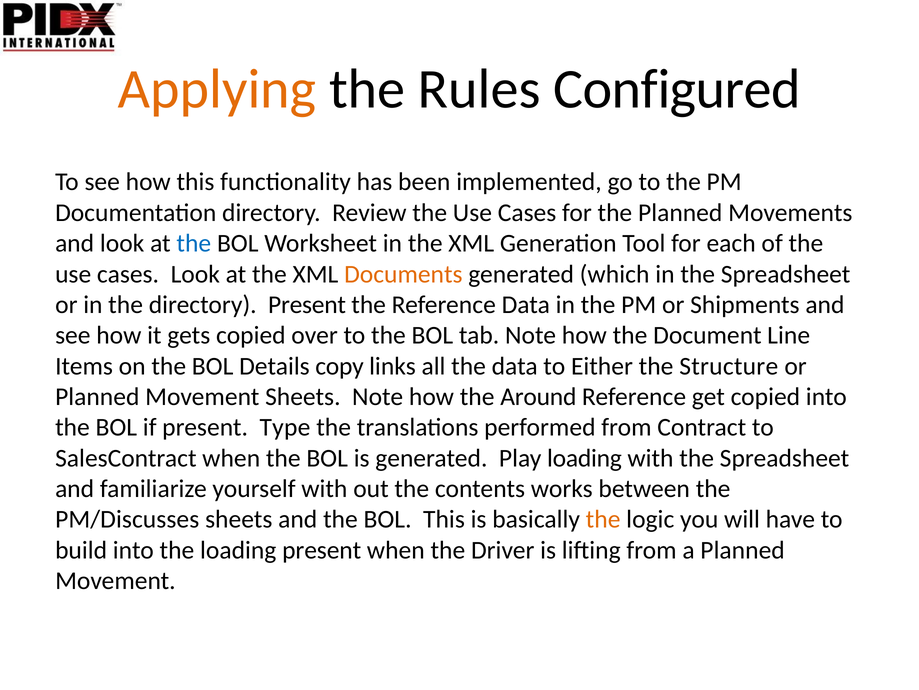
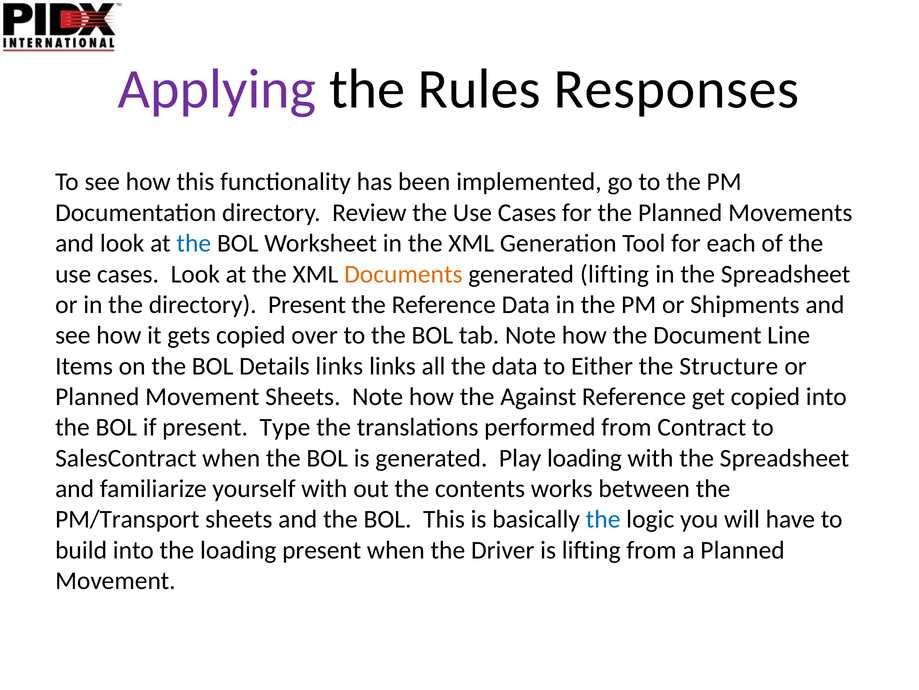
Applying colour: orange -> purple
Configured: Configured -> Responses
generated which: which -> lifting
Details copy: copy -> links
Around: Around -> Against
PM/Discusses: PM/Discusses -> PM/Transport
the at (603, 519) colour: orange -> blue
